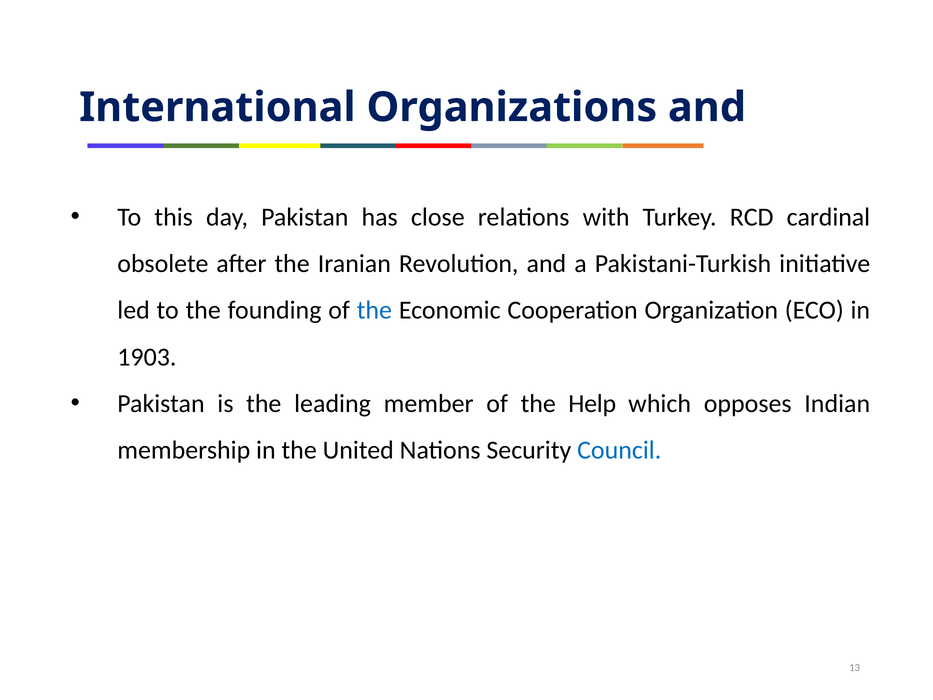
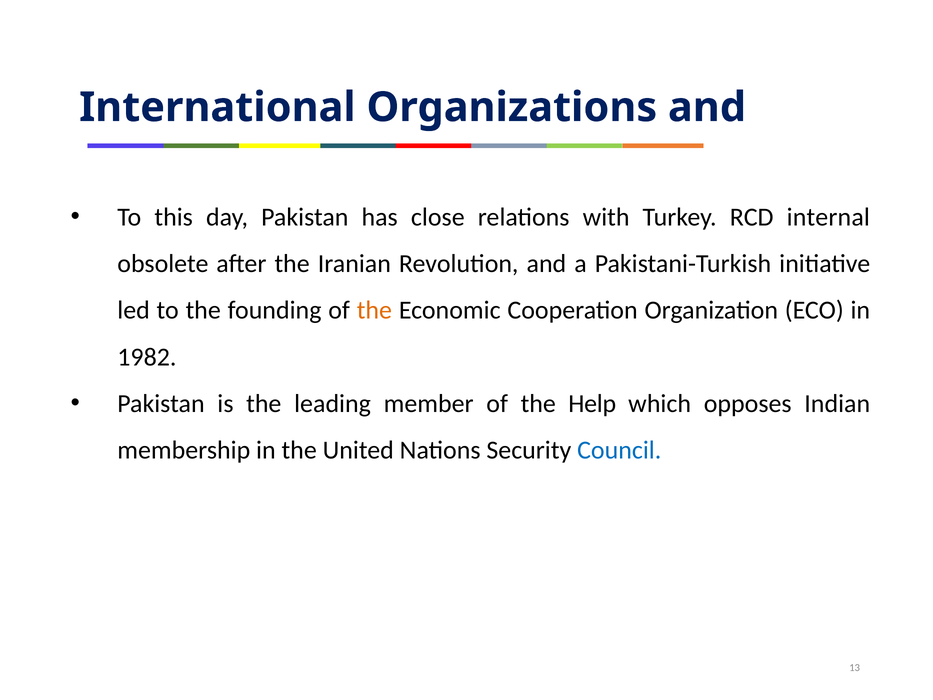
cardinal: cardinal -> internal
the at (374, 310) colour: blue -> orange
1903: 1903 -> 1982
